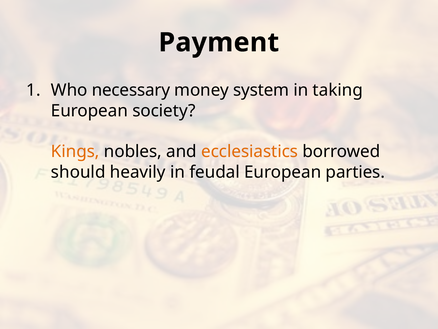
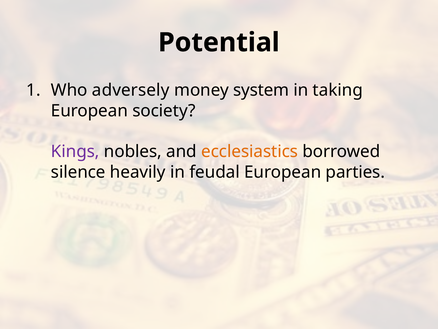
Payment: Payment -> Potential
necessary: necessary -> adversely
Kings colour: orange -> purple
should: should -> silence
